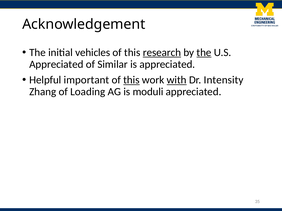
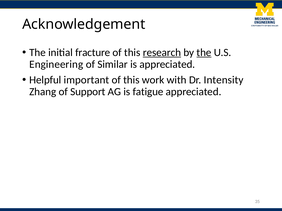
vehicles: vehicles -> fracture
Appreciated at (56, 64): Appreciated -> Engineering
this at (131, 80) underline: present -> none
with underline: present -> none
Loading: Loading -> Support
moduli: moduli -> fatigue
